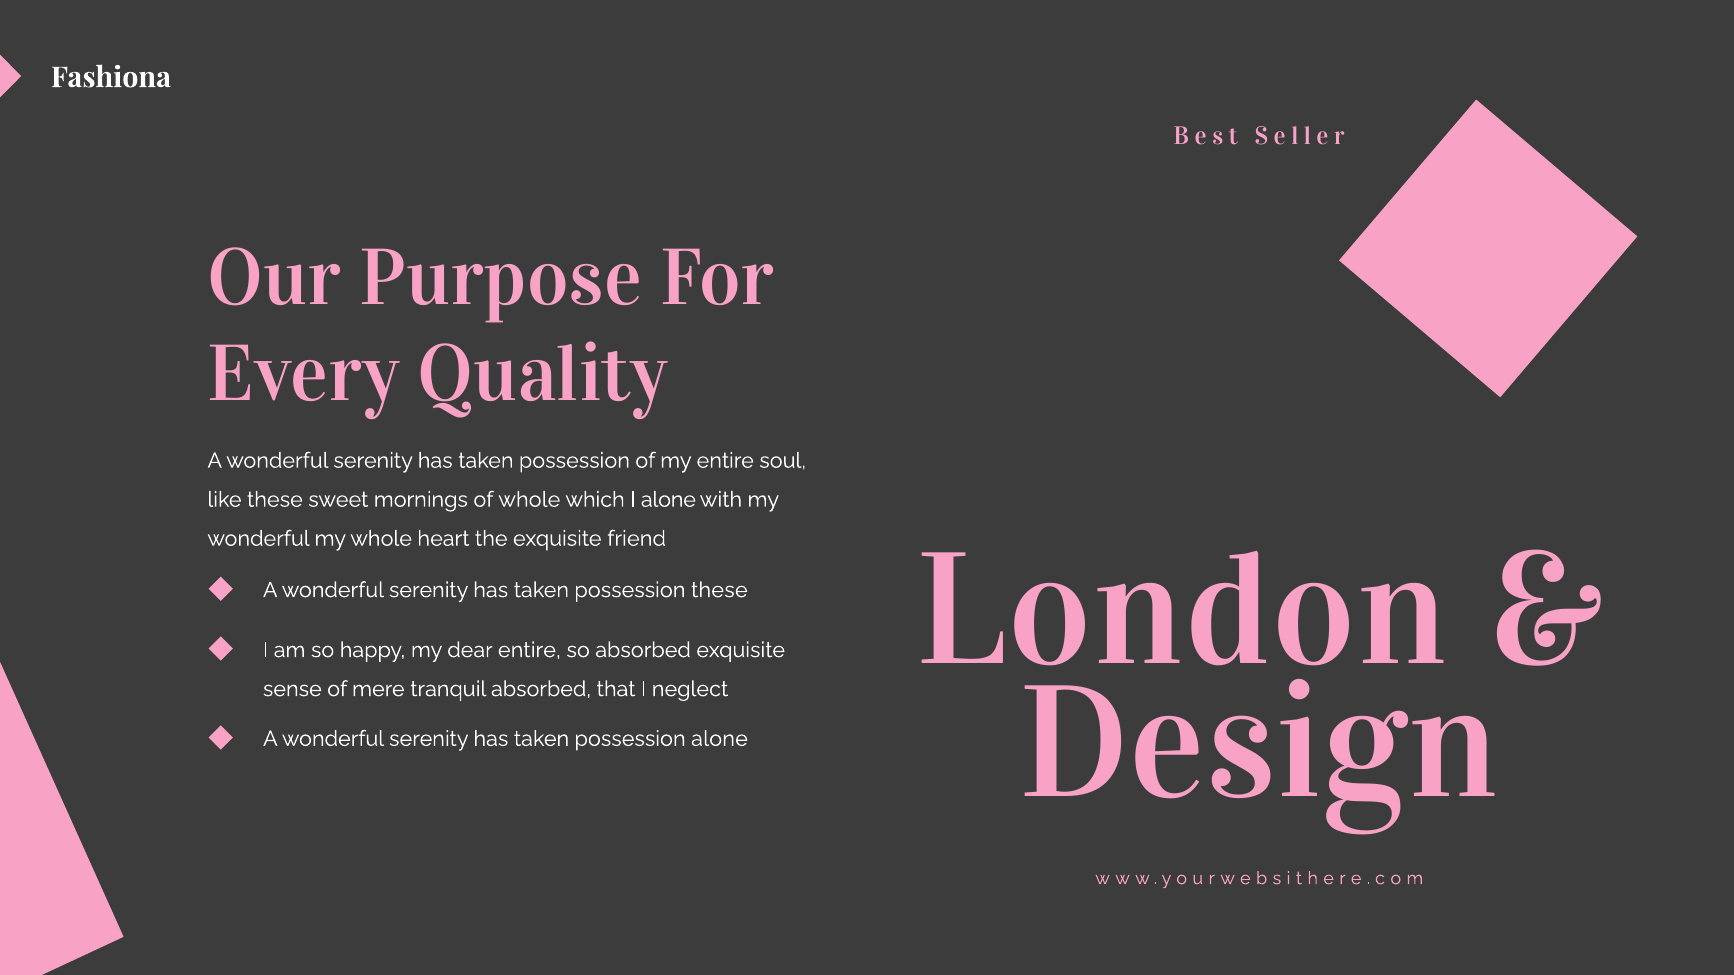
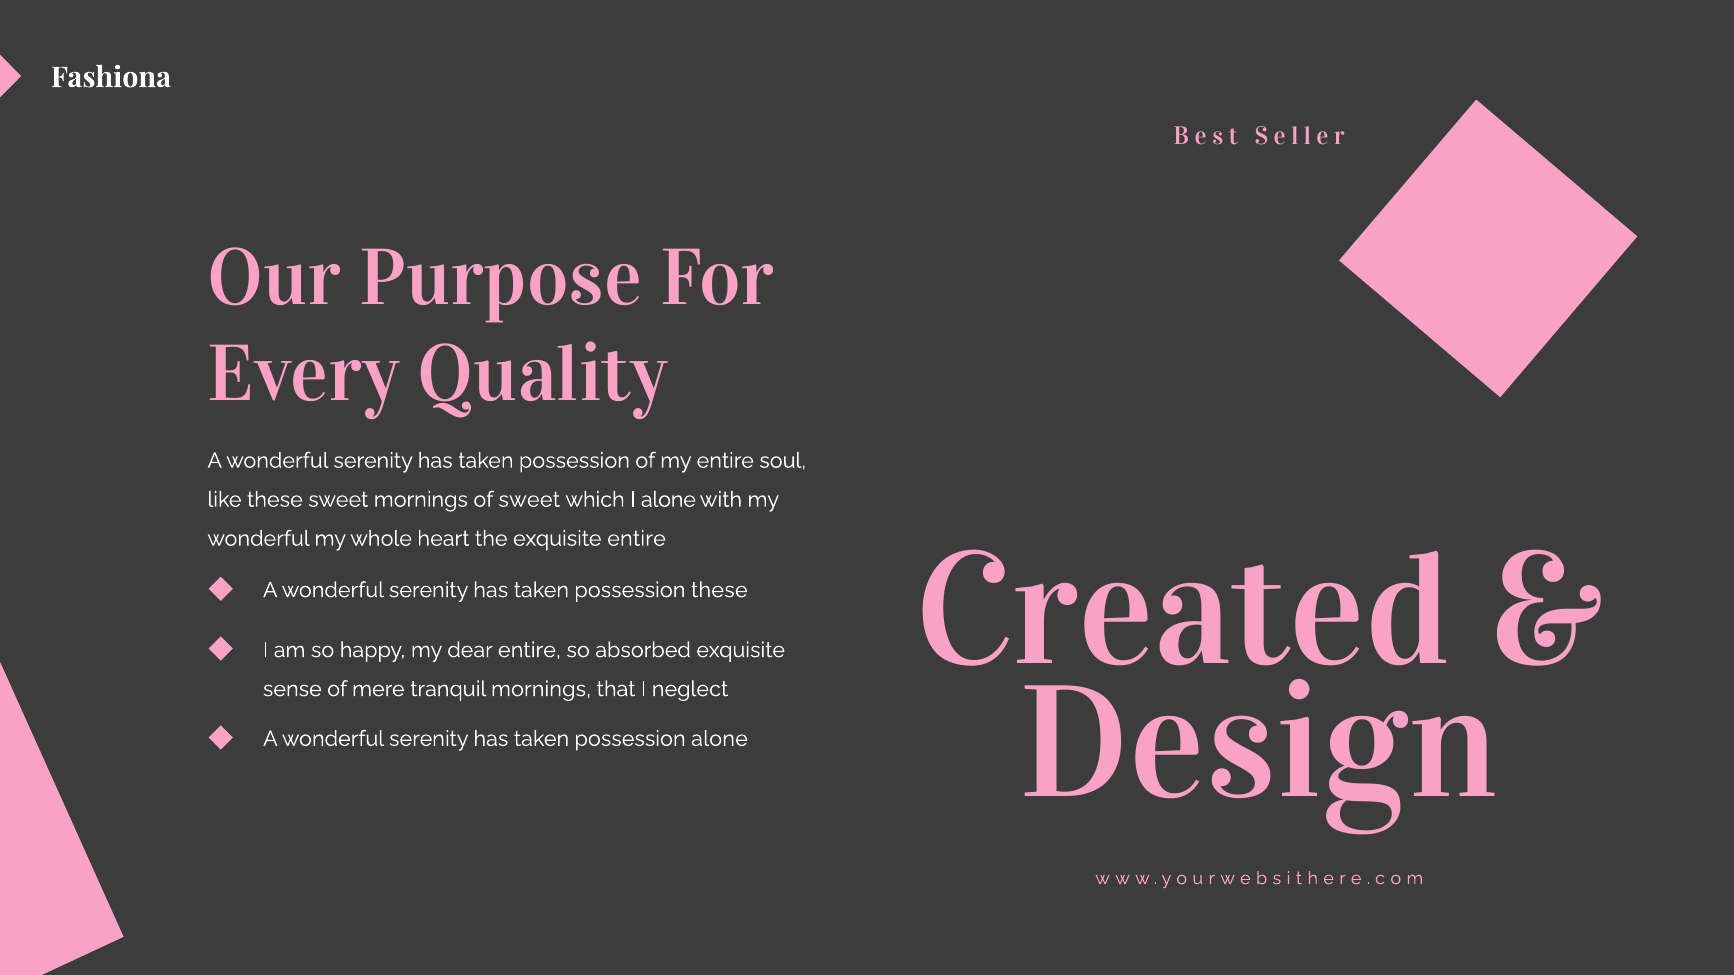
of whole: whole -> sweet
exquisite friend: friend -> entire
London: London -> Created
tranquil absorbed: absorbed -> mornings
